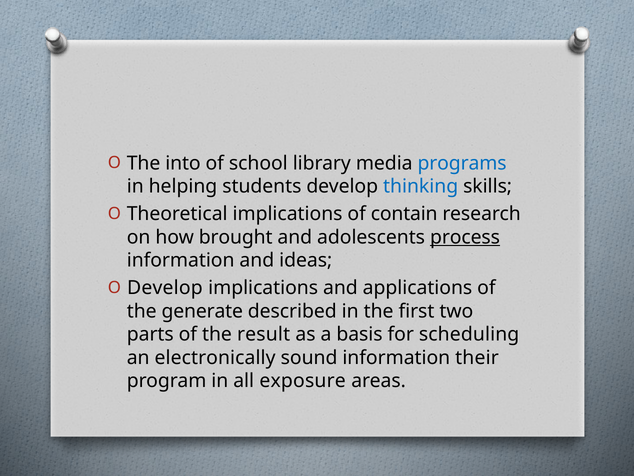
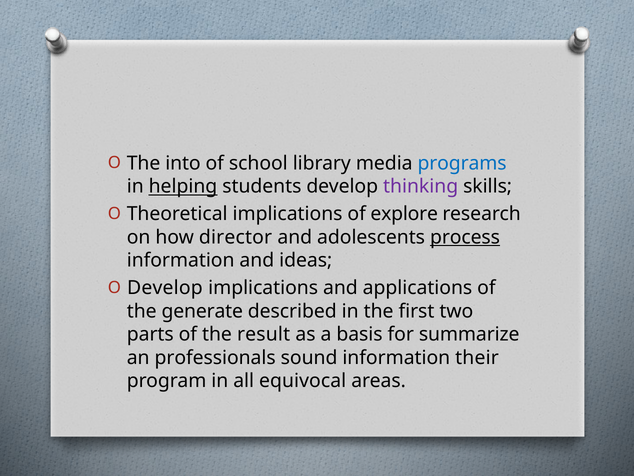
helping underline: none -> present
thinking colour: blue -> purple
contain: contain -> explore
brought: brought -> director
scheduling: scheduling -> summarize
electronically: electronically -> professionals
exposure: exposure -> equivocal
